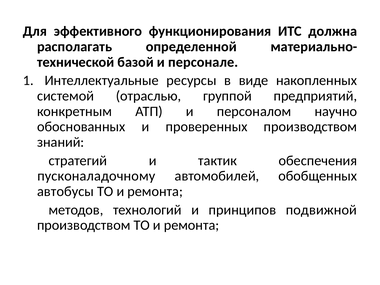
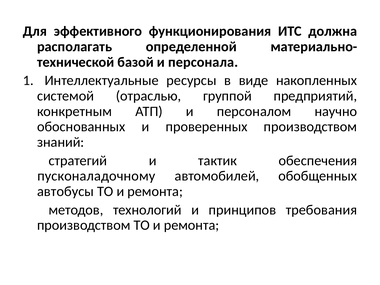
персонале: персонале -> персонала
подвижной: подвижной -> требования
